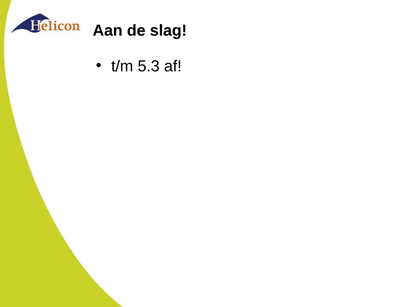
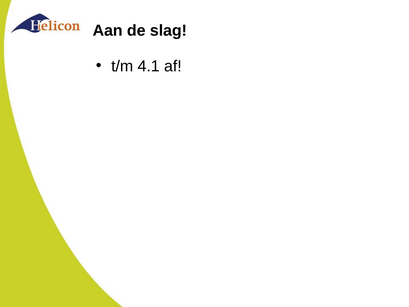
5.3: 5.3 -> 4.1
